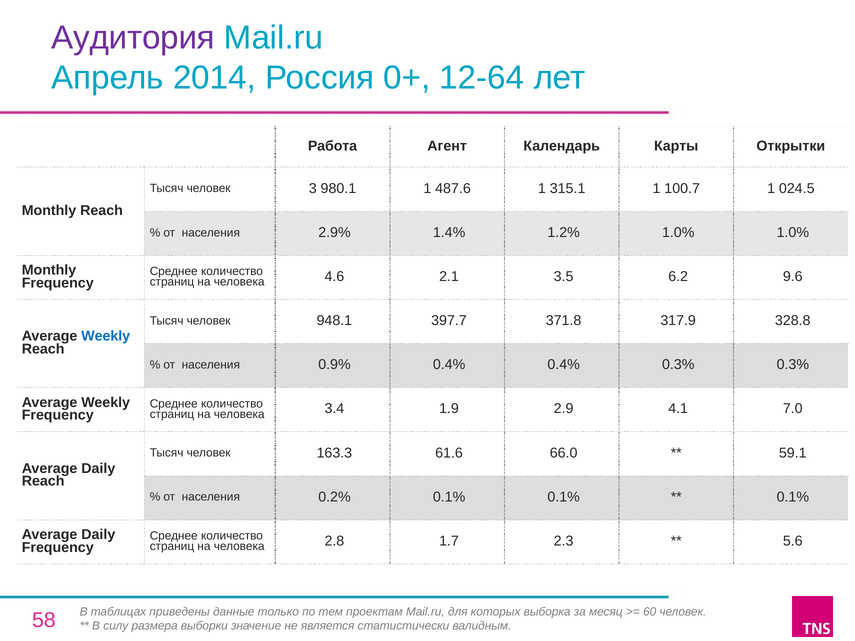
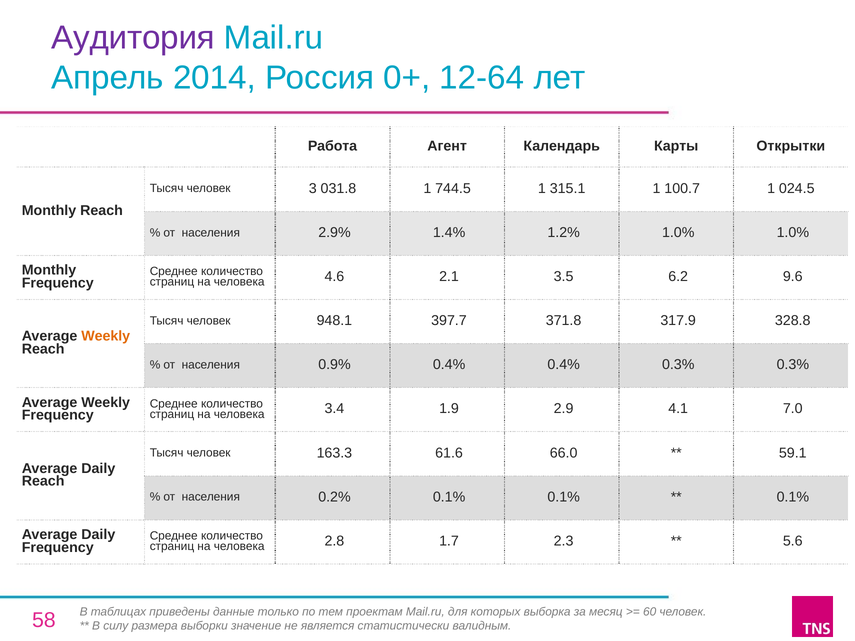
980.1: 980.1 -> 031.8
487.6: 487.6 -> 744.5
Weekly at (106, 336) colour: blue -> orange
